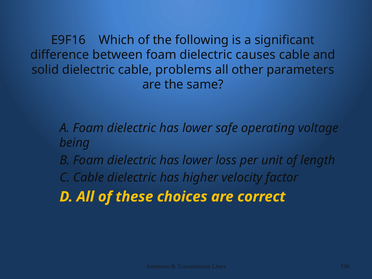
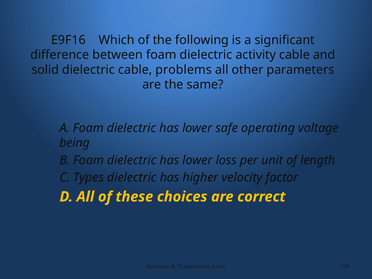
causes: causes -> activity
C Cable: Cable -> Types
